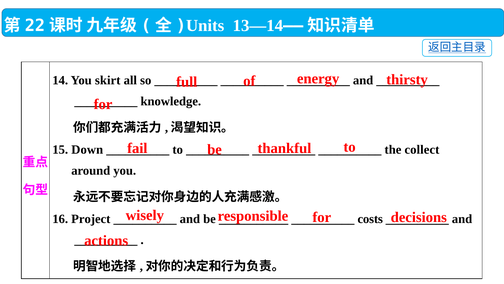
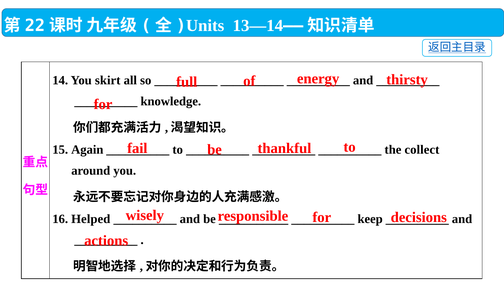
Down: Down -> Again
Project: Project -> Helped
costs: costs -> keep
